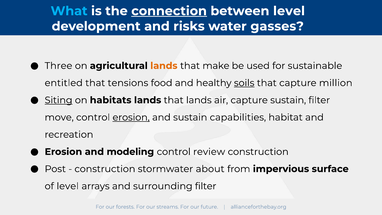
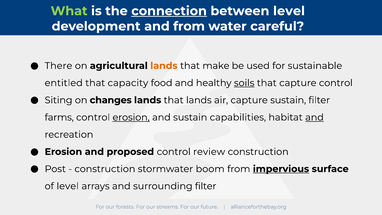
What colour: light blue -> light green
and risks: risks -> from
gasses: gasses -> careful
Three: Three -> There
tensions: tensions -> capacity
capture million: million -> control
Siting underline: present -> none
habitats: habitats -> changes
move: move -> farms
and at (314, 117) underline: none -> present
modeling: modeling -> proposed
about: about -> boom
impervious underline: none -> present
